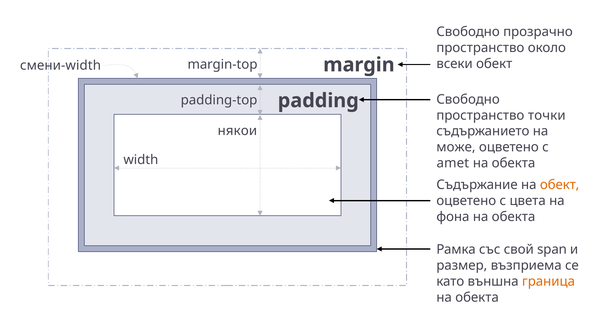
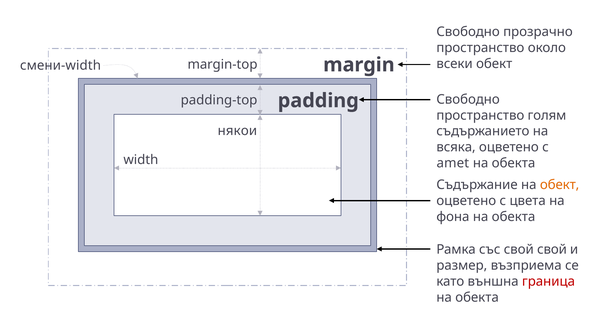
точки: точки -> голям
може: може -> всяка
свой span: span -> свой
граница colour: orange -> red
